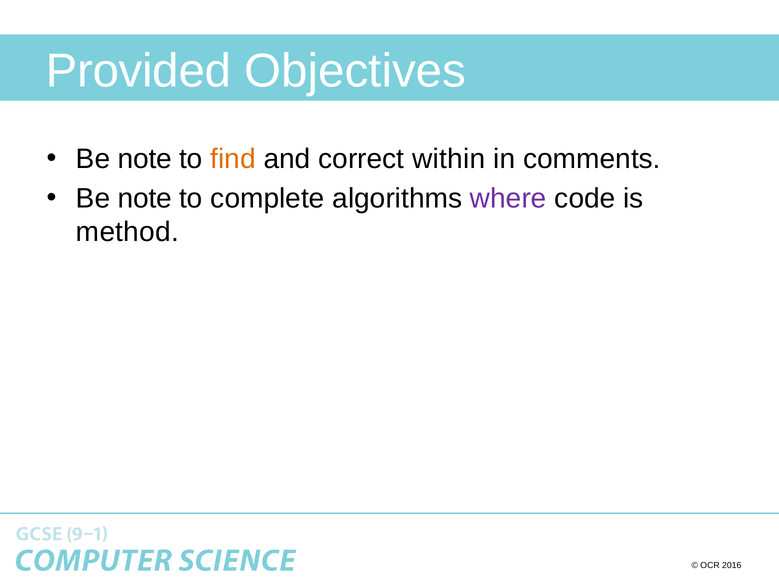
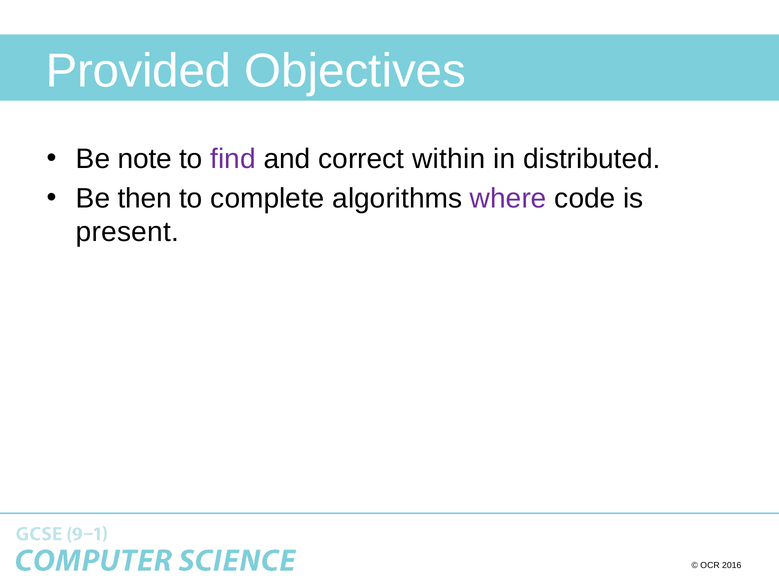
find colour: orange -> purple
comments: comments -> distributed
note at (145, 198): note -> then
method: method -> present
